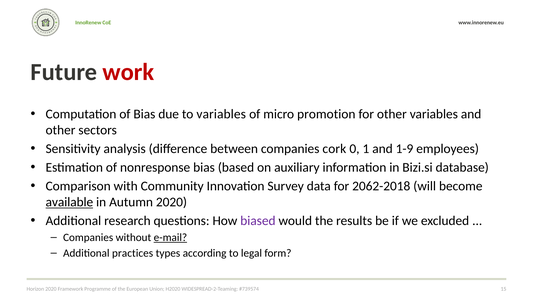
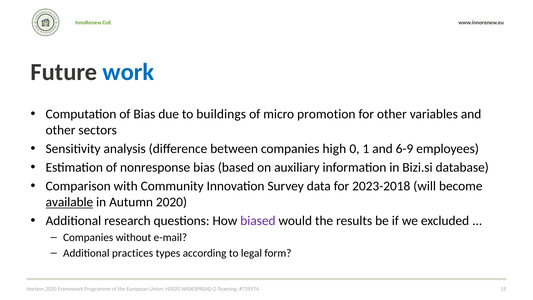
work colour: red -> blue
to variables: variables -> buildings
cork: cork -> high
1-9: 1-9 -> 6-9
2062-2018: 2062-2018 -> 2023-2018
e-mail underline: present -> none
